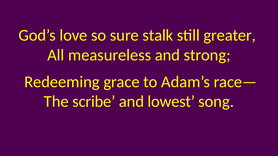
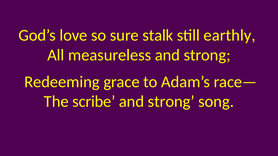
greater: greater -> earthly
lowest at (171, 102): lowest -> strong
